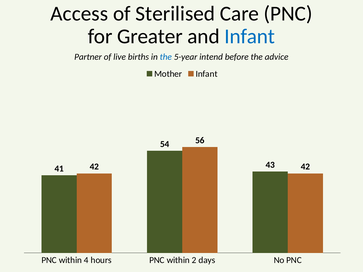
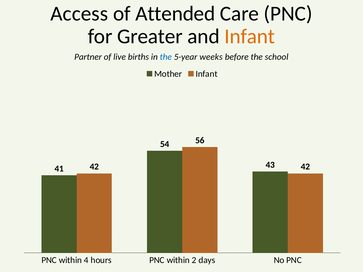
Sterilised: Sterilised -> Attended
Infant at (250, 36) colour: blue -> orange
intend: intend -> weeks
advice: advice -> school
